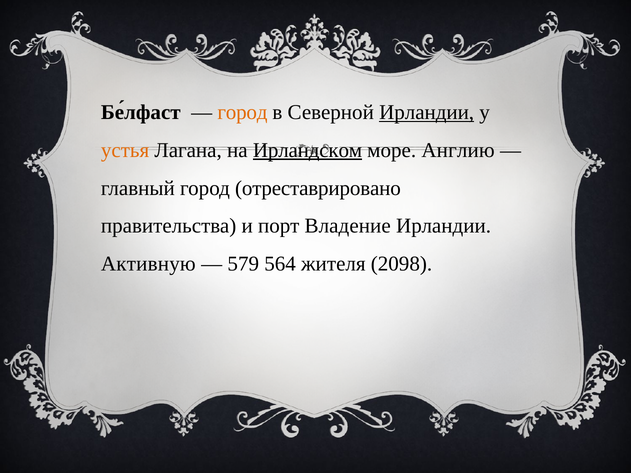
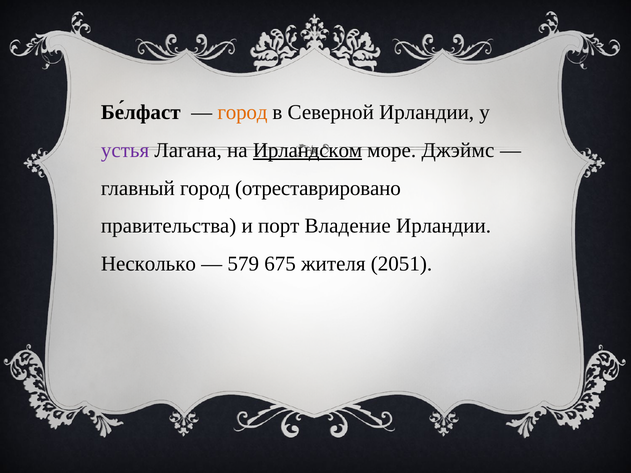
Ирландии at (427, 112) underline: present -> none
устья colour: orange -> purple
Англию: Англию -> Джэймс
Активную: Активную -> Несколько
564: 564 -> 675
2098: 2098 -> 2051
